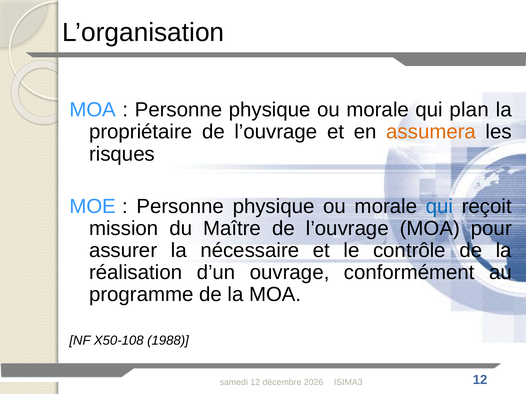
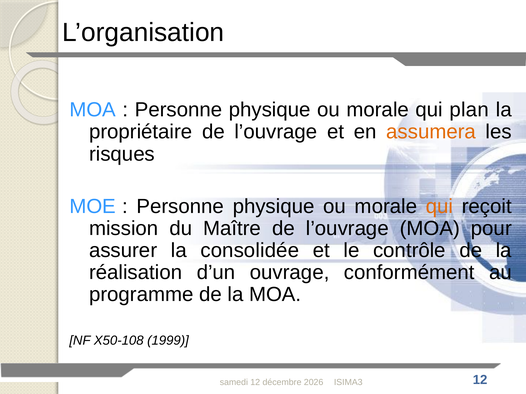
qui at (439, 207) colour: blue -> orange
nécessaire: nécessaire -> consolidée
1988: 1988 -> 1999
